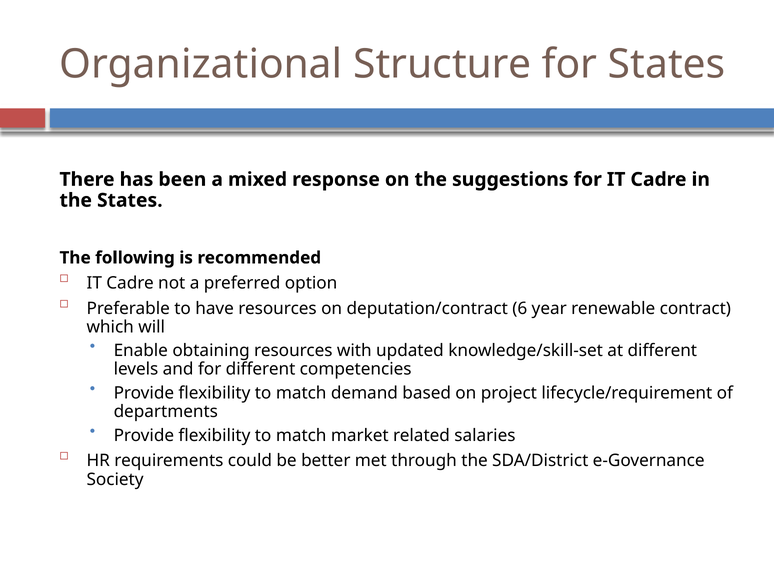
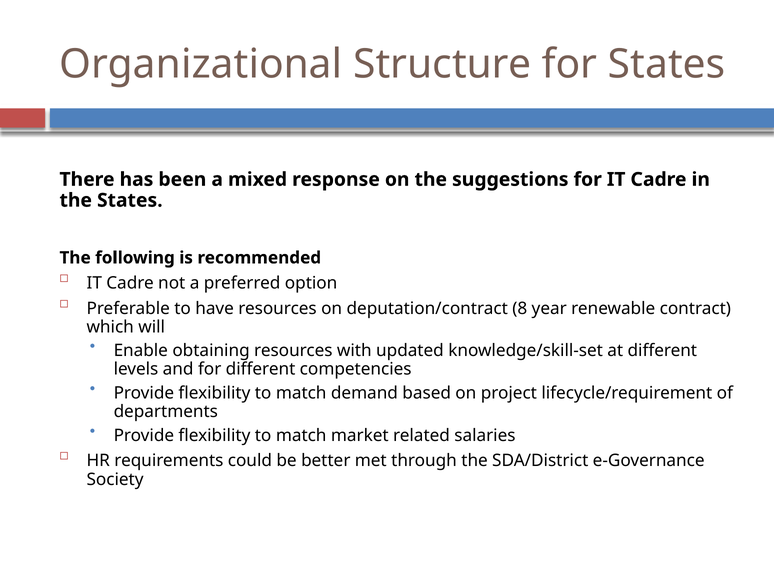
6: 6 -> 8
